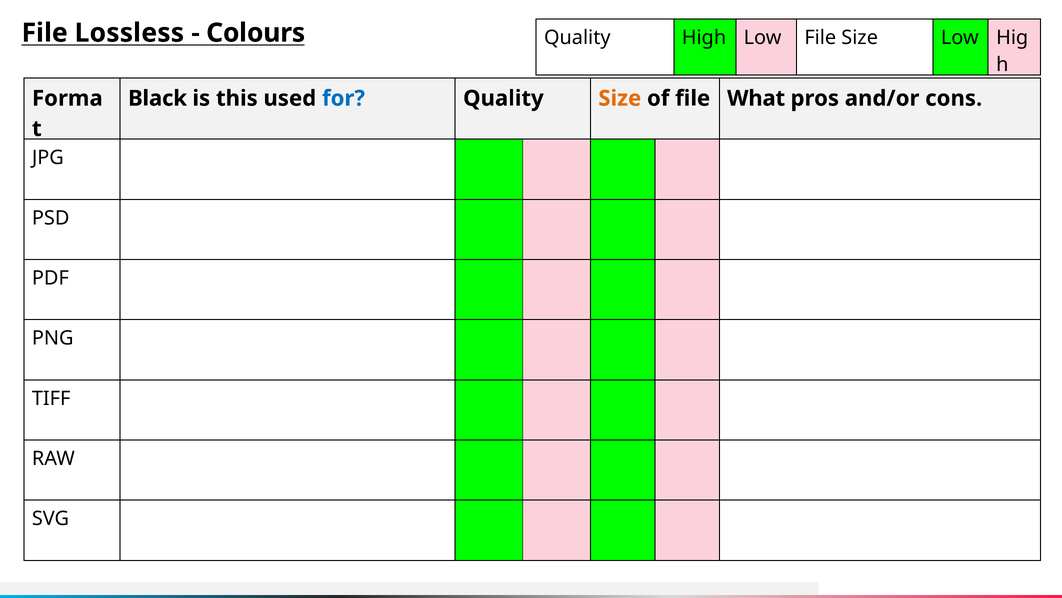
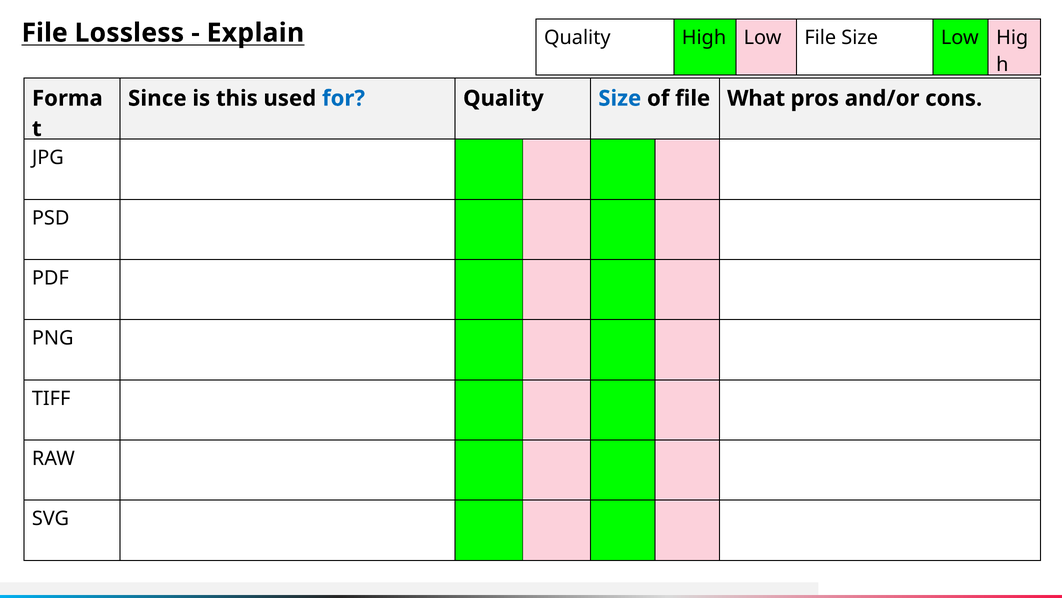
Colours: Colours -> Explain
Black: Black -> Since
Size at (620, 98) colour: orange -> blue
